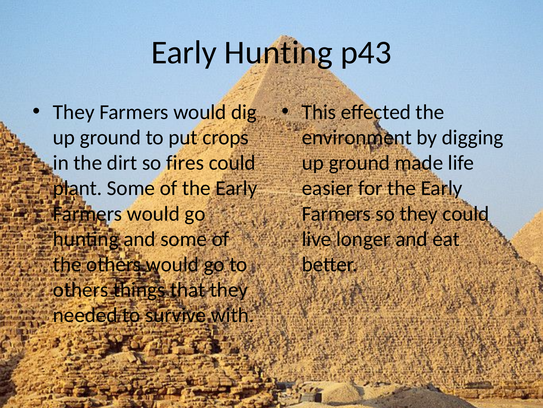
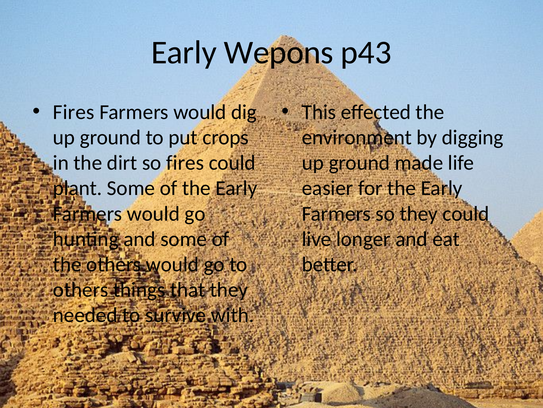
Early Hunting: Hunting -> Wepons
They at (74, 112): They -> Fires
